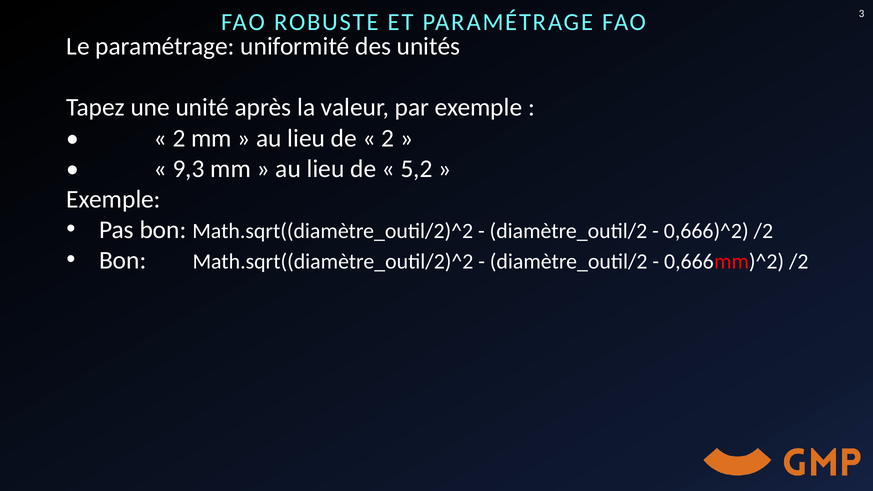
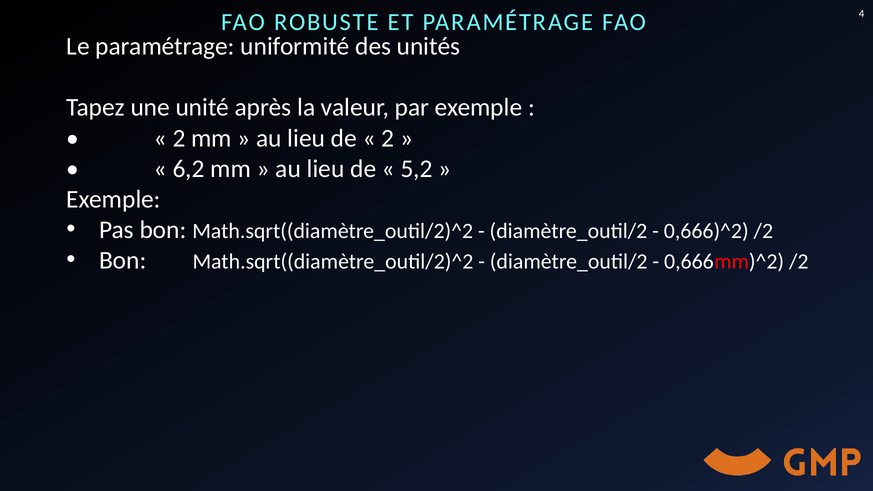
3: 3 -> 4
9,3: 9,3 -> 6,2
